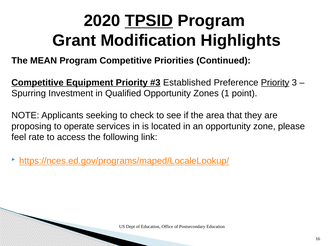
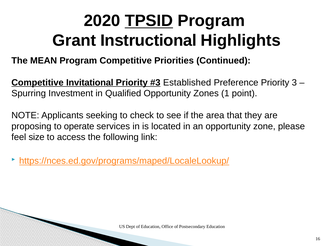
Modification: Modification -> Instructional
Equipment: Equipment -> Invitational
Priority at (275, 83) underline: present -> none
rate: rate -> size
